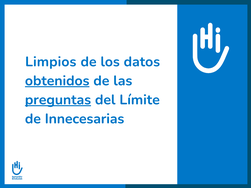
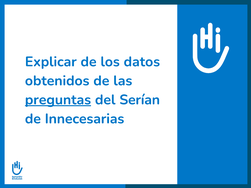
Limpios: Limpios -> Explicar
obtenidos underline: present -> none
Límite: Límite -> Serían
